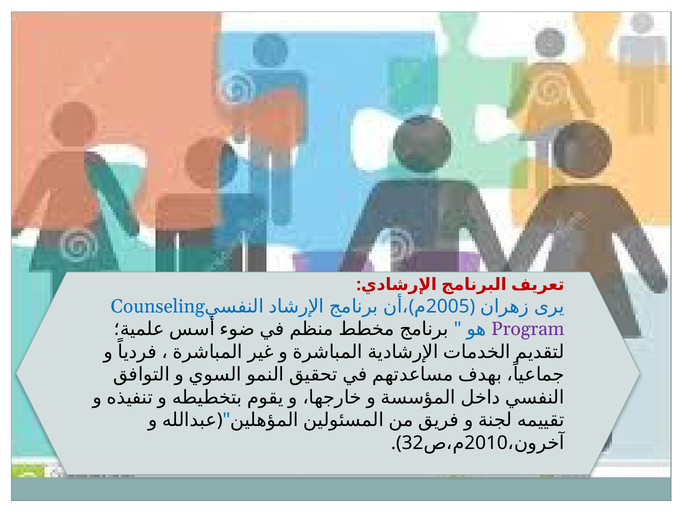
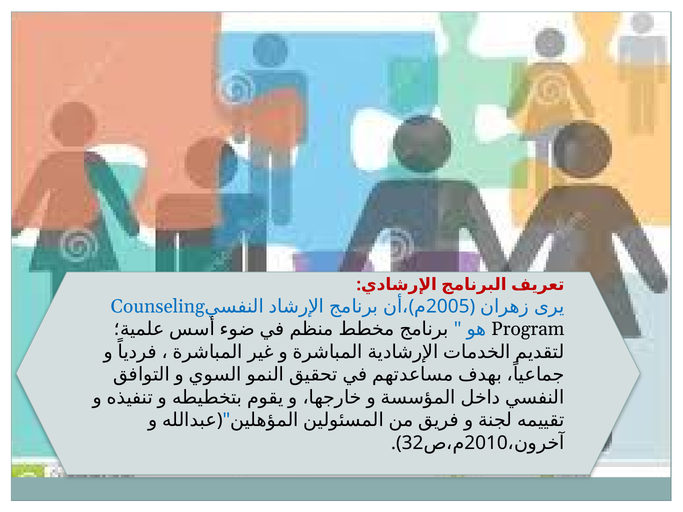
Program colour: purple -> black
